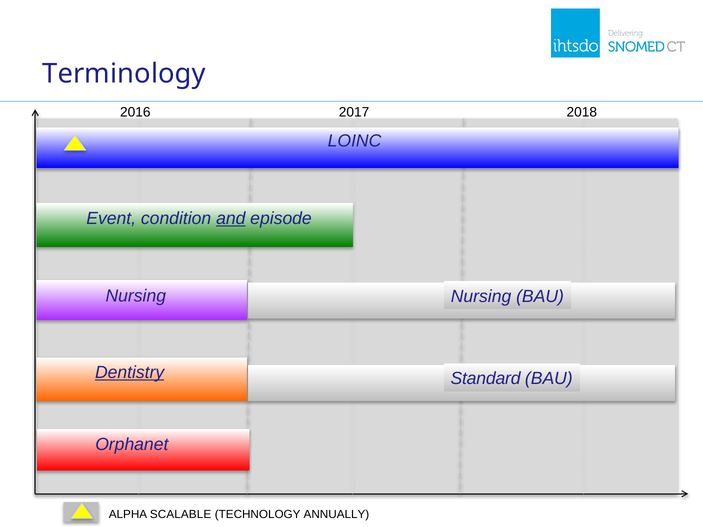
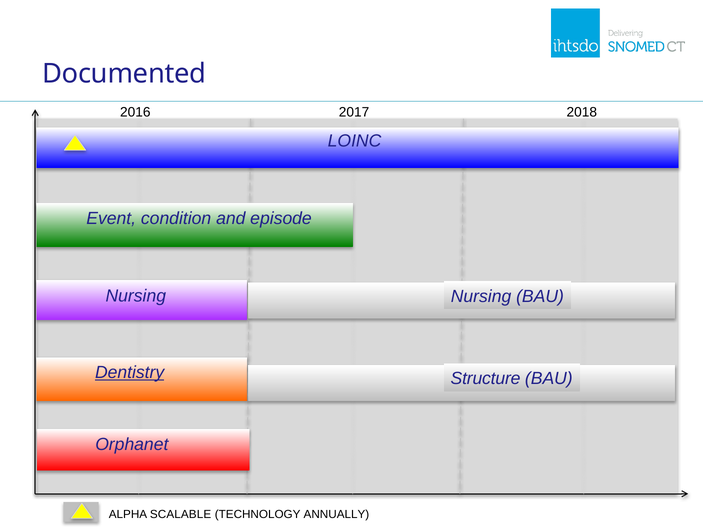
Terminology: Terminology -> Documented
and underline: present -> none
Standard: Standard -> Structure
